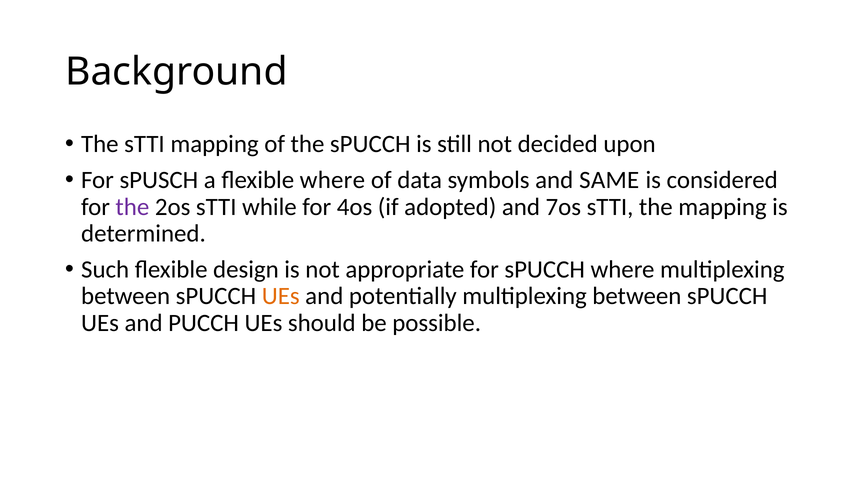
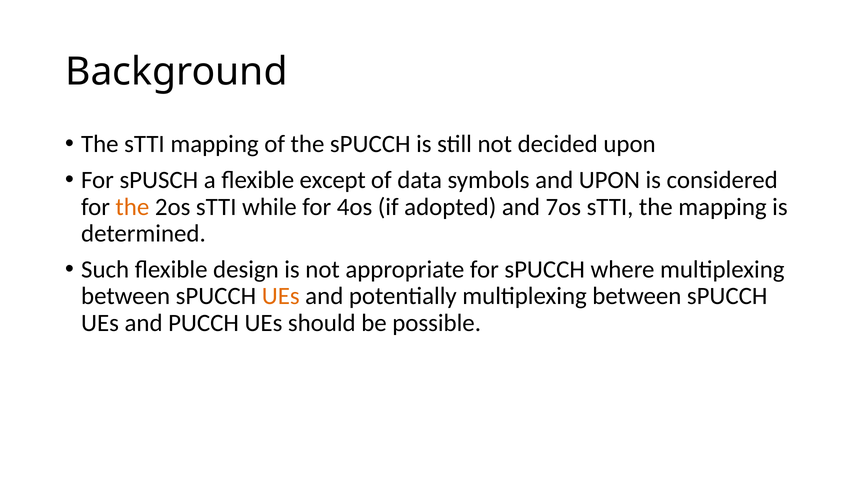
flexible where: where -> except
and SAME: SAME -> UPON
the at (132, 207) colour: purple -> orange
